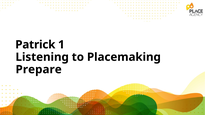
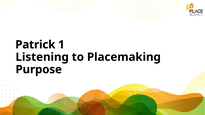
Prepare: Prepare -> Purpose
